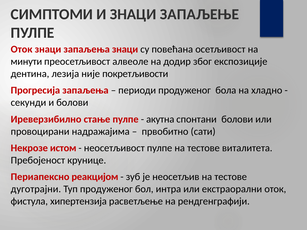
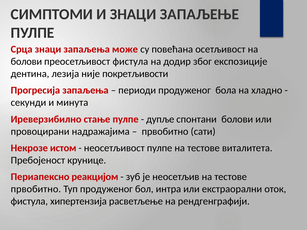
Оток at (22, 49): Оток -> Срца
запаљења знаци: знаци -> може
минути at (26, 62): минути -> болови
преосетљивост алвеоле: алвеоле -> фистула
и болови: болови -> минута
акутна: акутна -> дупље
дуготрајни at (36, 189): дуготрајни -> првобитно
